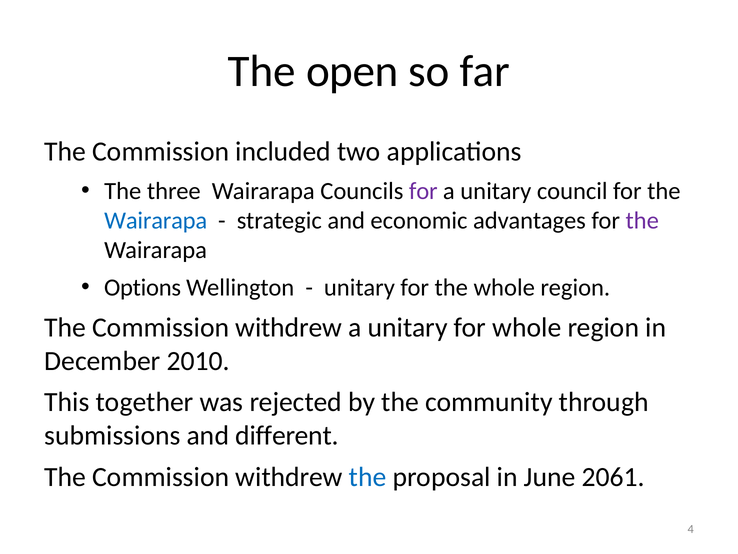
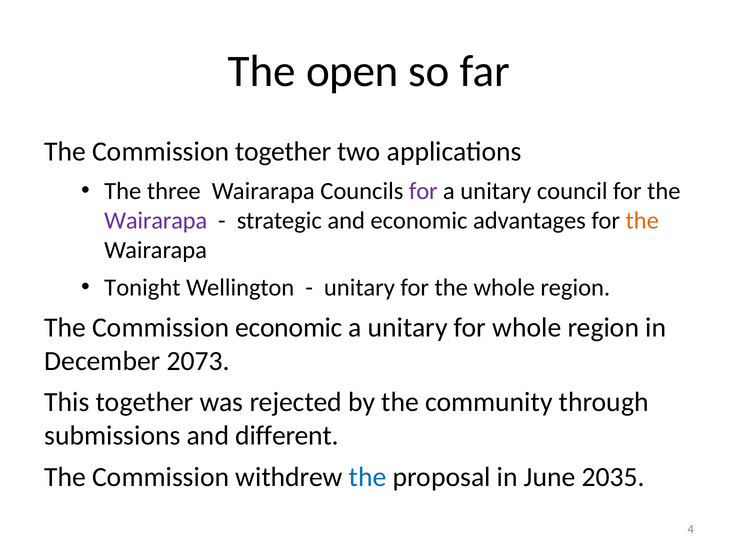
Commission included: included -> together
Wairarapa at (156, 220) colour: blue -> purple
the at (642, 220) colour: purple -> orange
Options: Options -> Tonight
withdrew at (289, 327): withdrew -> economic
2010: 2010 -> 2073
2061: 2061 -> 2035
